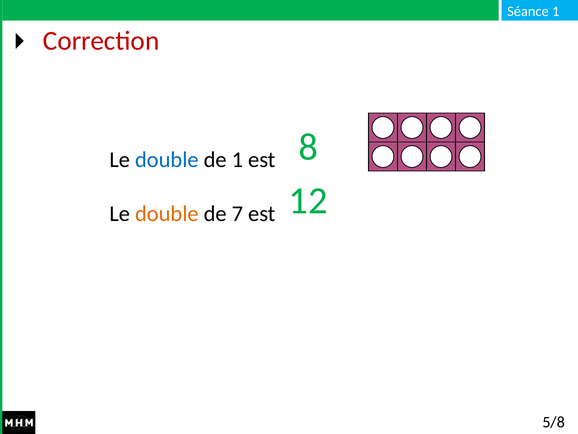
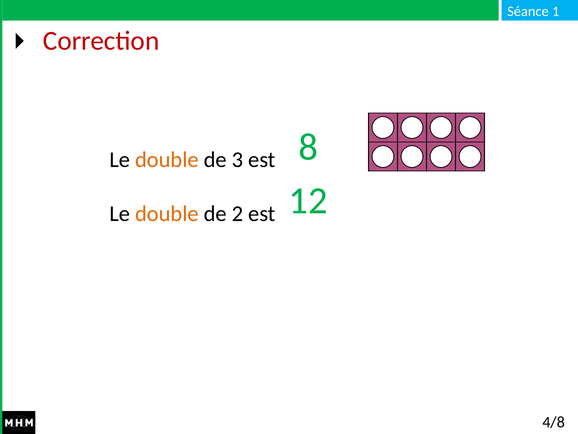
double at (167, 159) colour: blue -> orange
de 1: 1 -> 3
7: 7 -> 2
5/8: 5/8 -> 4/8
